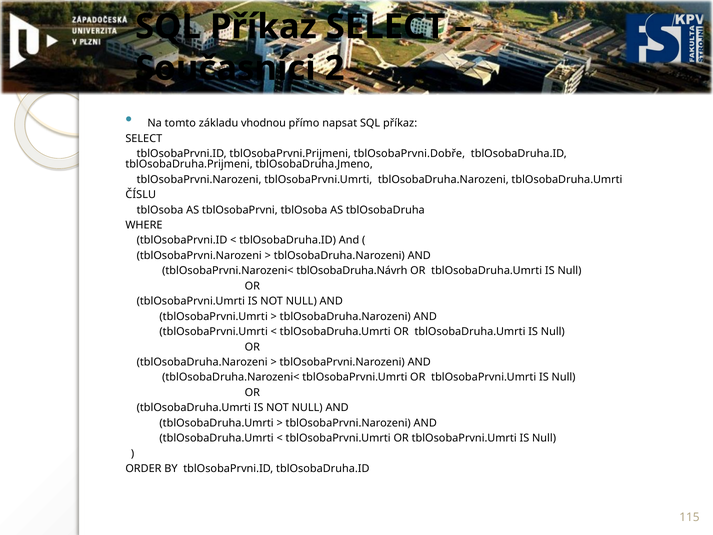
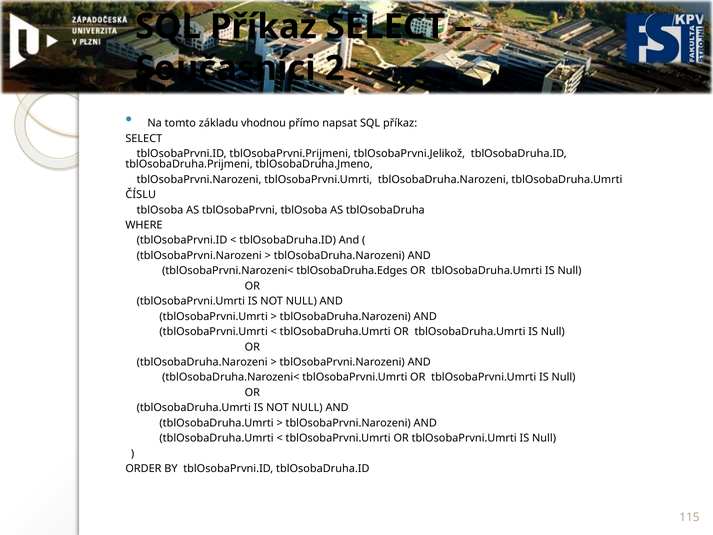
tblOsobaPrvni.Dobře: tblOsobaPrvni.Dobře -> tblOsobaPrvni.Jelikož
tblOsobaDruha.Návrh: tblOsobaDruha.Návrh -> tblOsobaDruha.Edges
